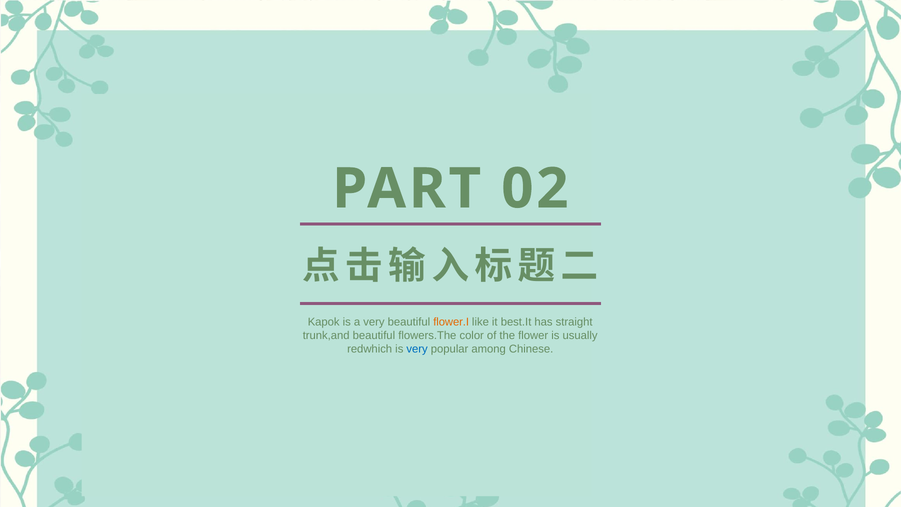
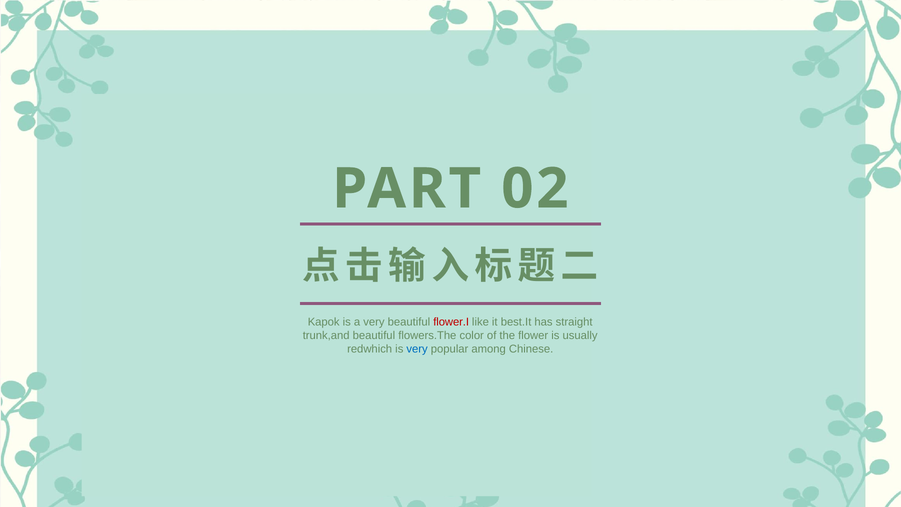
flower.I colour: orange -> red
